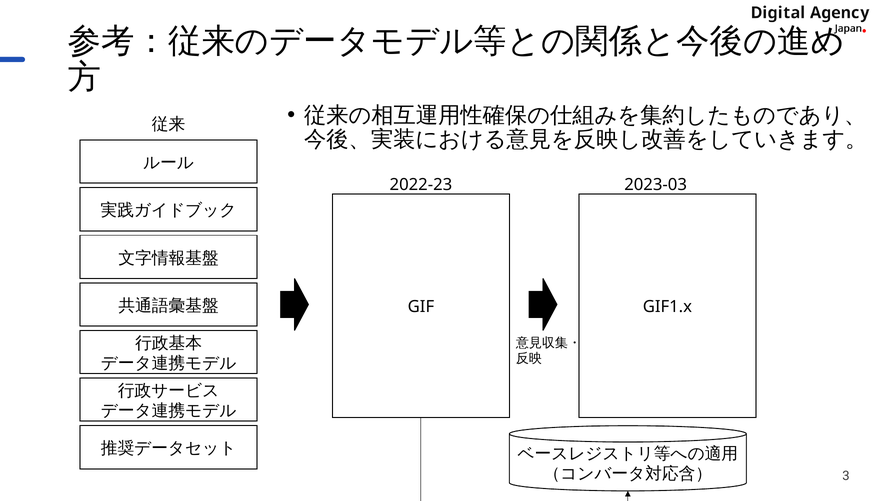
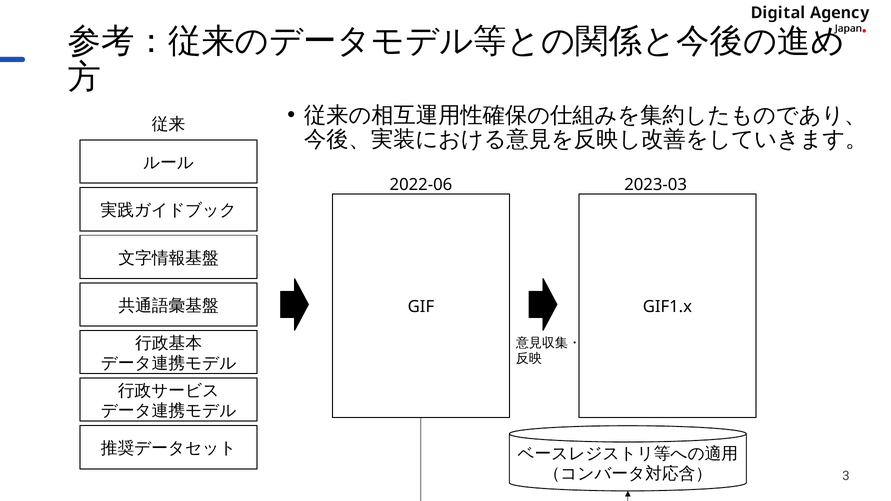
2022-23: 2022-23 -> 2022-06
